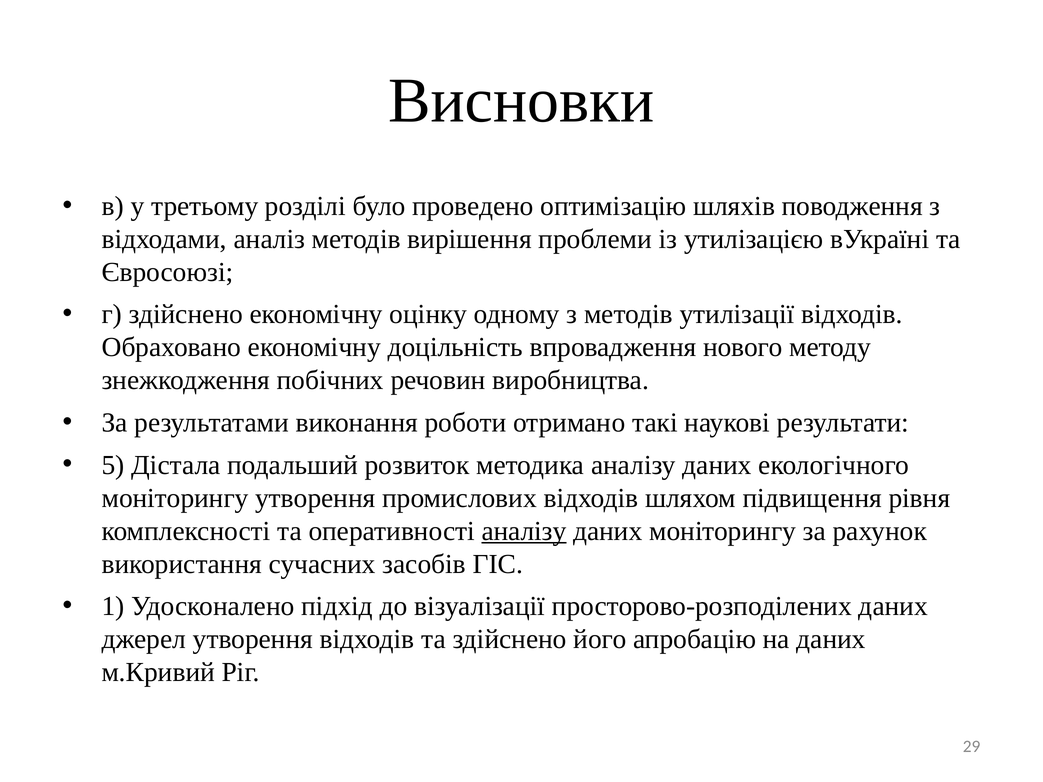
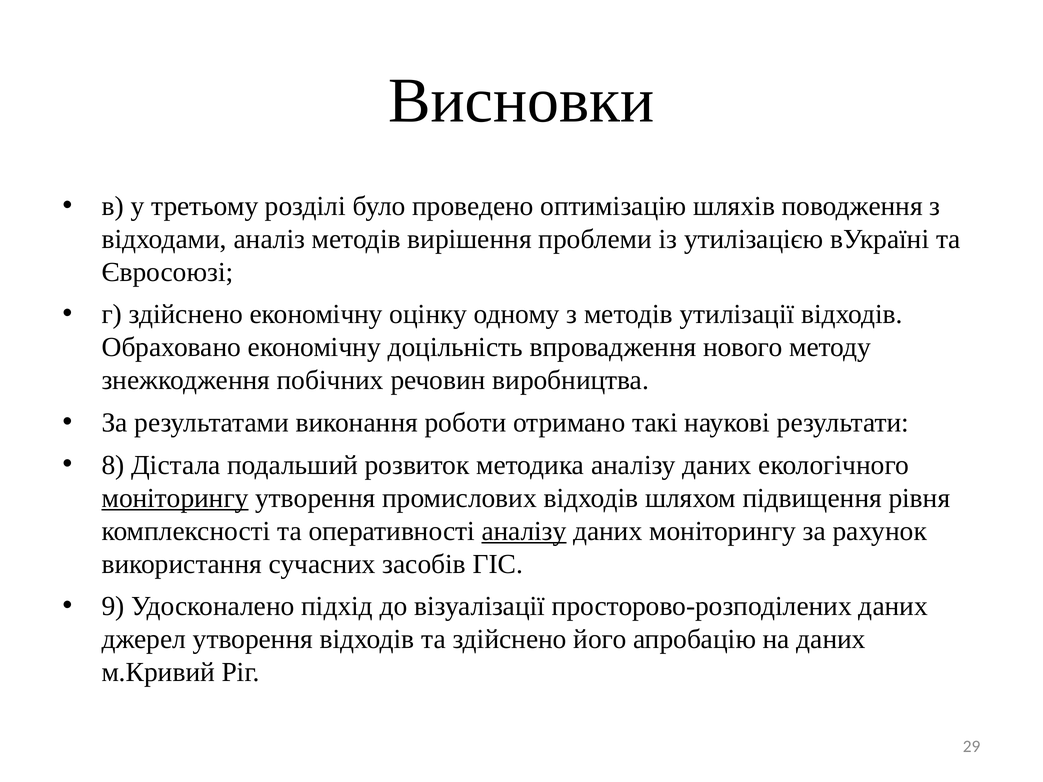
5: 5 -> 8
моніторингу at (175, 498) underline: none -> present
1: 1 -> 9
